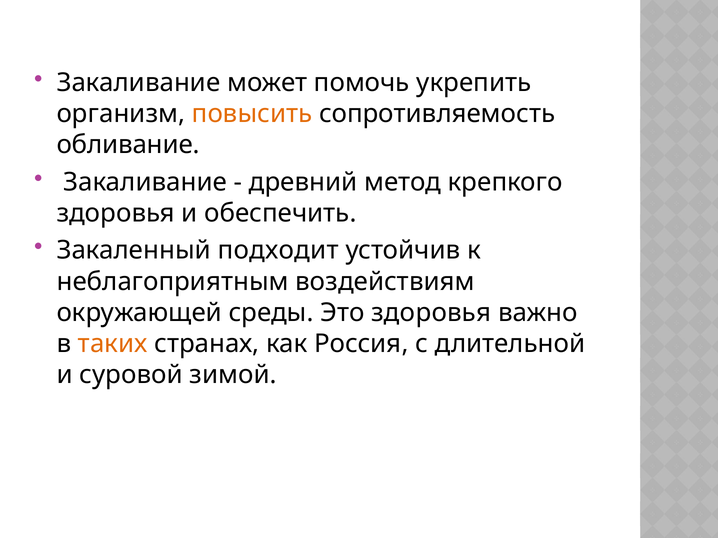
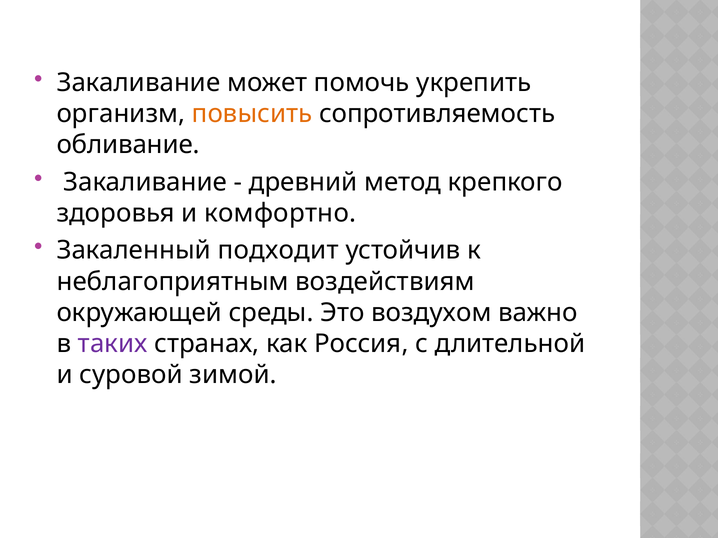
обеспечить: обеспечить -> комфортно
Это здоровья: здоровья -> воздухом
таких colour: orange -> purple
